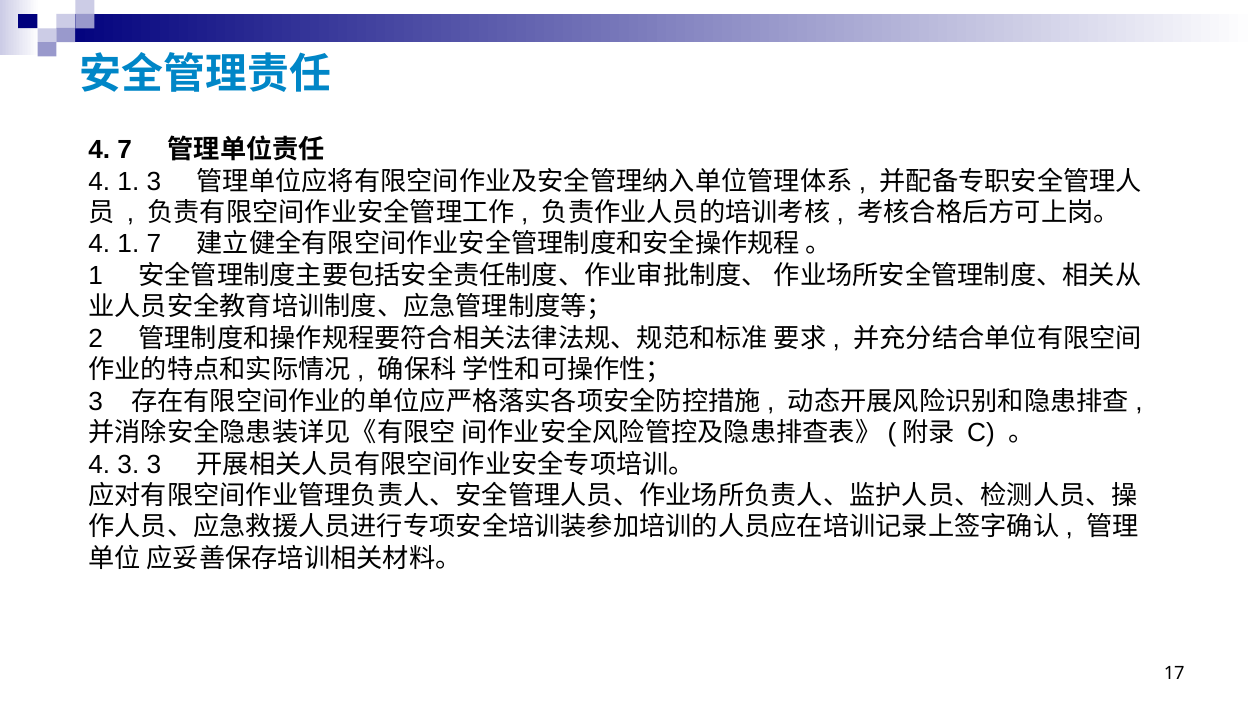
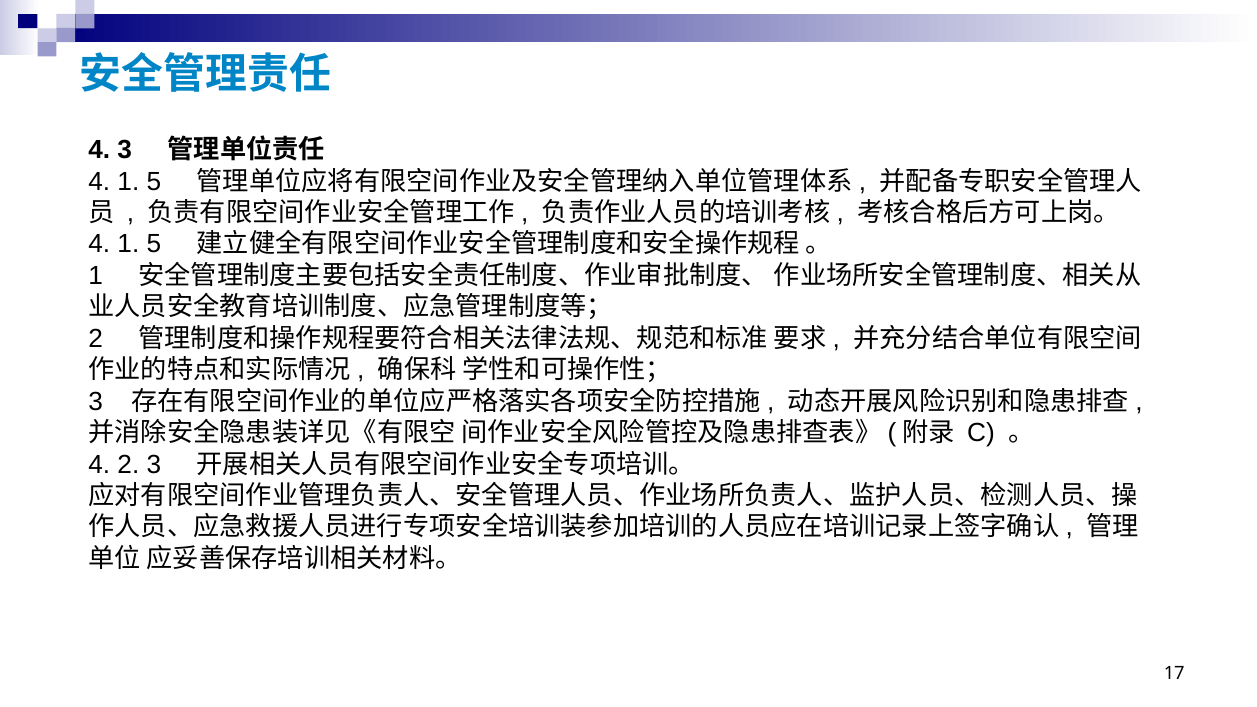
4 7: 7 -> 3
3 at (154, 181): 3 -> 5
7 at (154, 244): 7 -> 5
4 3: 3 -> 2
